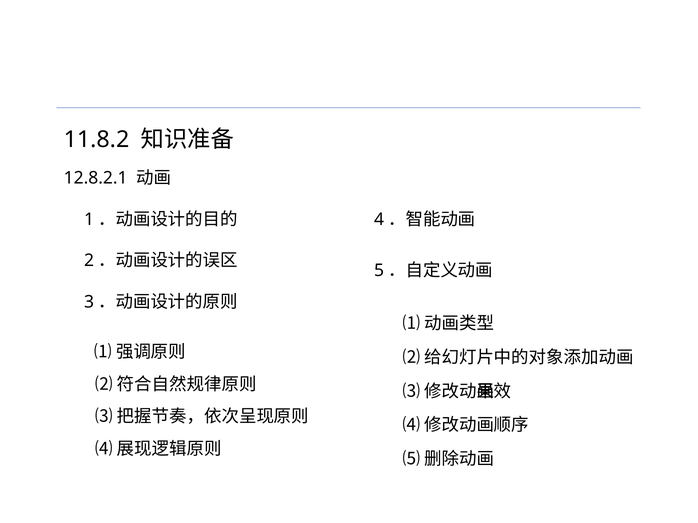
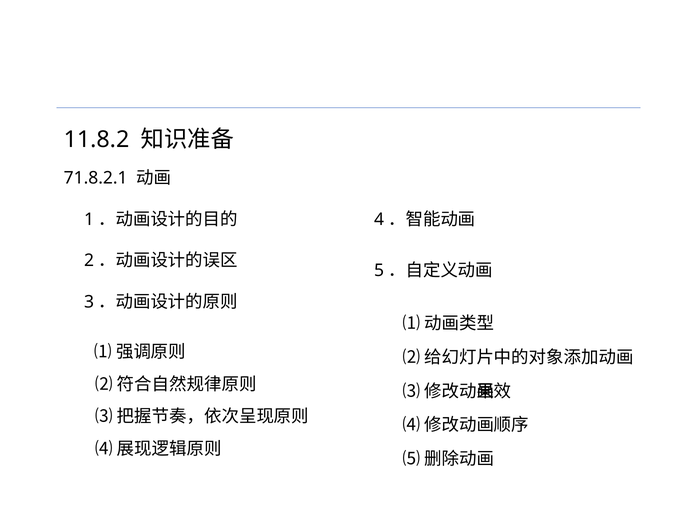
12.8.2.1: 12.8.2.1 -> 71.8.2.1
